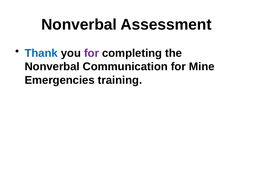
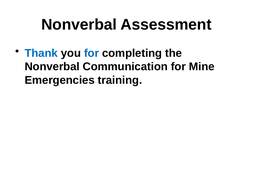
for at (91, 53) colour: purple -> blue
